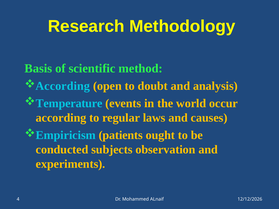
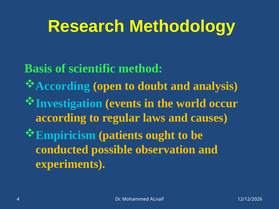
Temperature: Temperature -> Investigation
subjects: subjects -> possible
